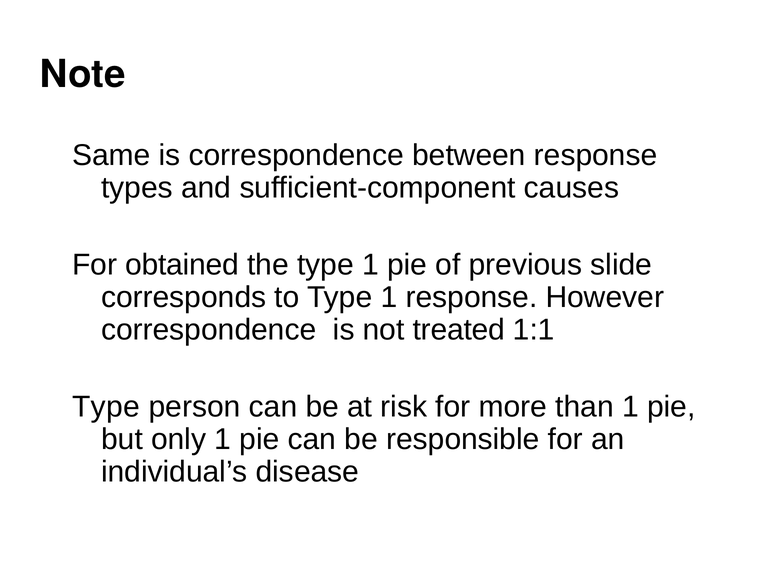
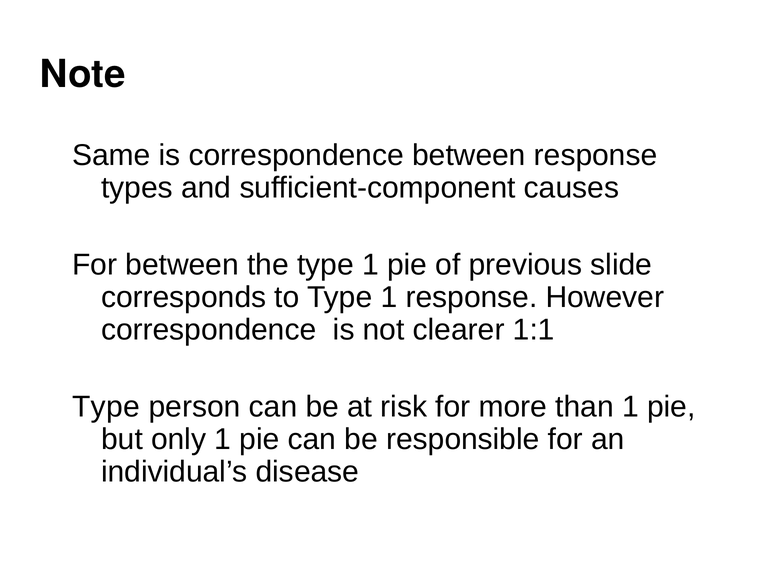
For obtained: obtained -> between
treated: treated -> clearer
